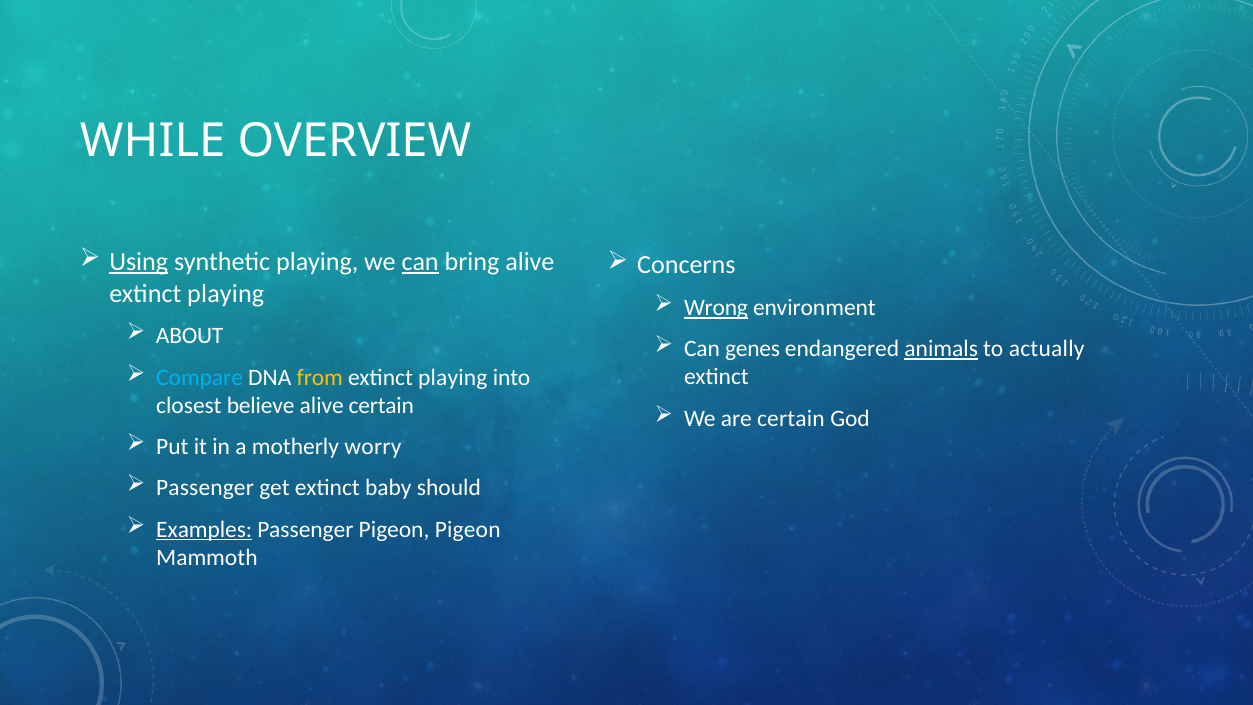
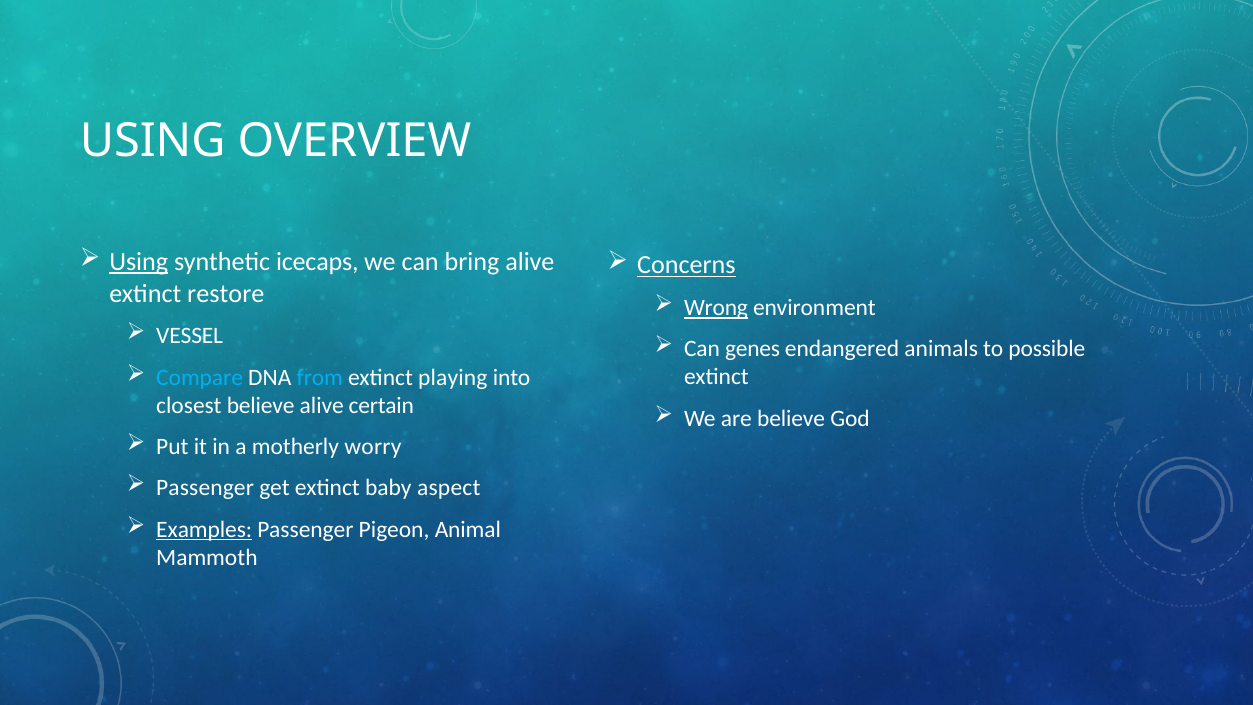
WHILE at (153, 141): WHILE -> USING
synthetic playing: playing -> icecaps
can at (420, 262) underline: present -> none
Concerns underline: none -> present
playing at (226, 293): playing -> restore
ABOUT: ABOUT -> VESSEL
animals underline: present -> none
actually: actually -> possible
from colour: yellow -> light blue
are certain: certain -> believe
should: should -> aspect
Pigeon Pigeon: Pigeon -> Animal
